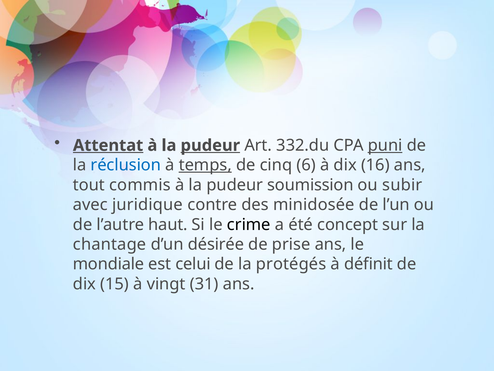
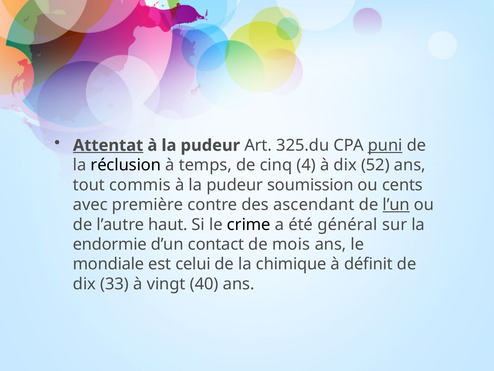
pudeur at (210, 145) underline: present -> none
332.du: 332.du -> 325.du
réclusion colour: blue -> black
temps underline: present -> none
6: 6 -> 4
16: 16 -> 52
subir: subir -> cents
juridique: juridique -> première
minidosée: minidosée -> ascendant
l’un underline: none -> present
concept: concept -> général
chantage: chantage -> endormie
désirée: désirée -> contact
prise: prise -> mois
protégés: protégés -> chimique
15: 15 -> 33
31: 31 -> 40
